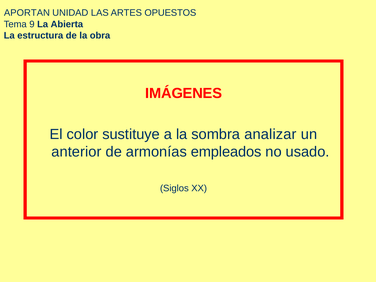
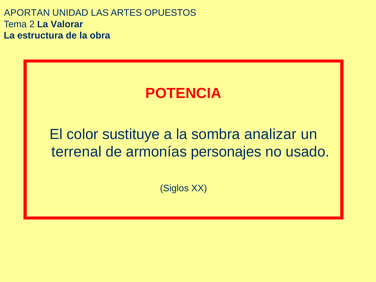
9: 9 -> 2
Abierta: Abierta -> Valorar
IMÁGENES: IMÁGENES -> POTENCIA
anterior: anterior -> terrenal
empleados: empleados -> personajes
